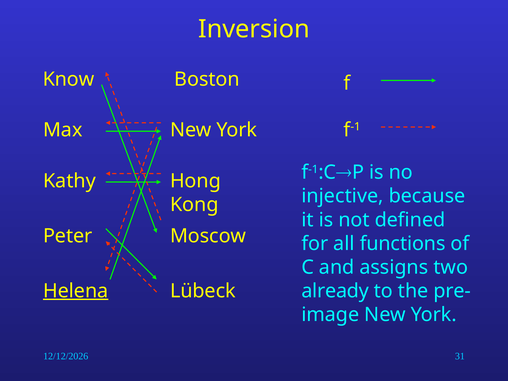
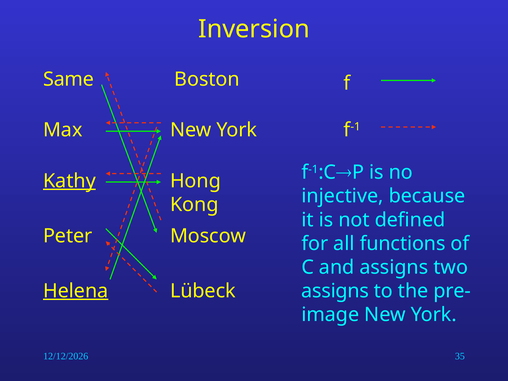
Know: Know -> Same
Kathy underline: none -> present
already at (335, 291): already -> assigns
31: 31 -> 35
